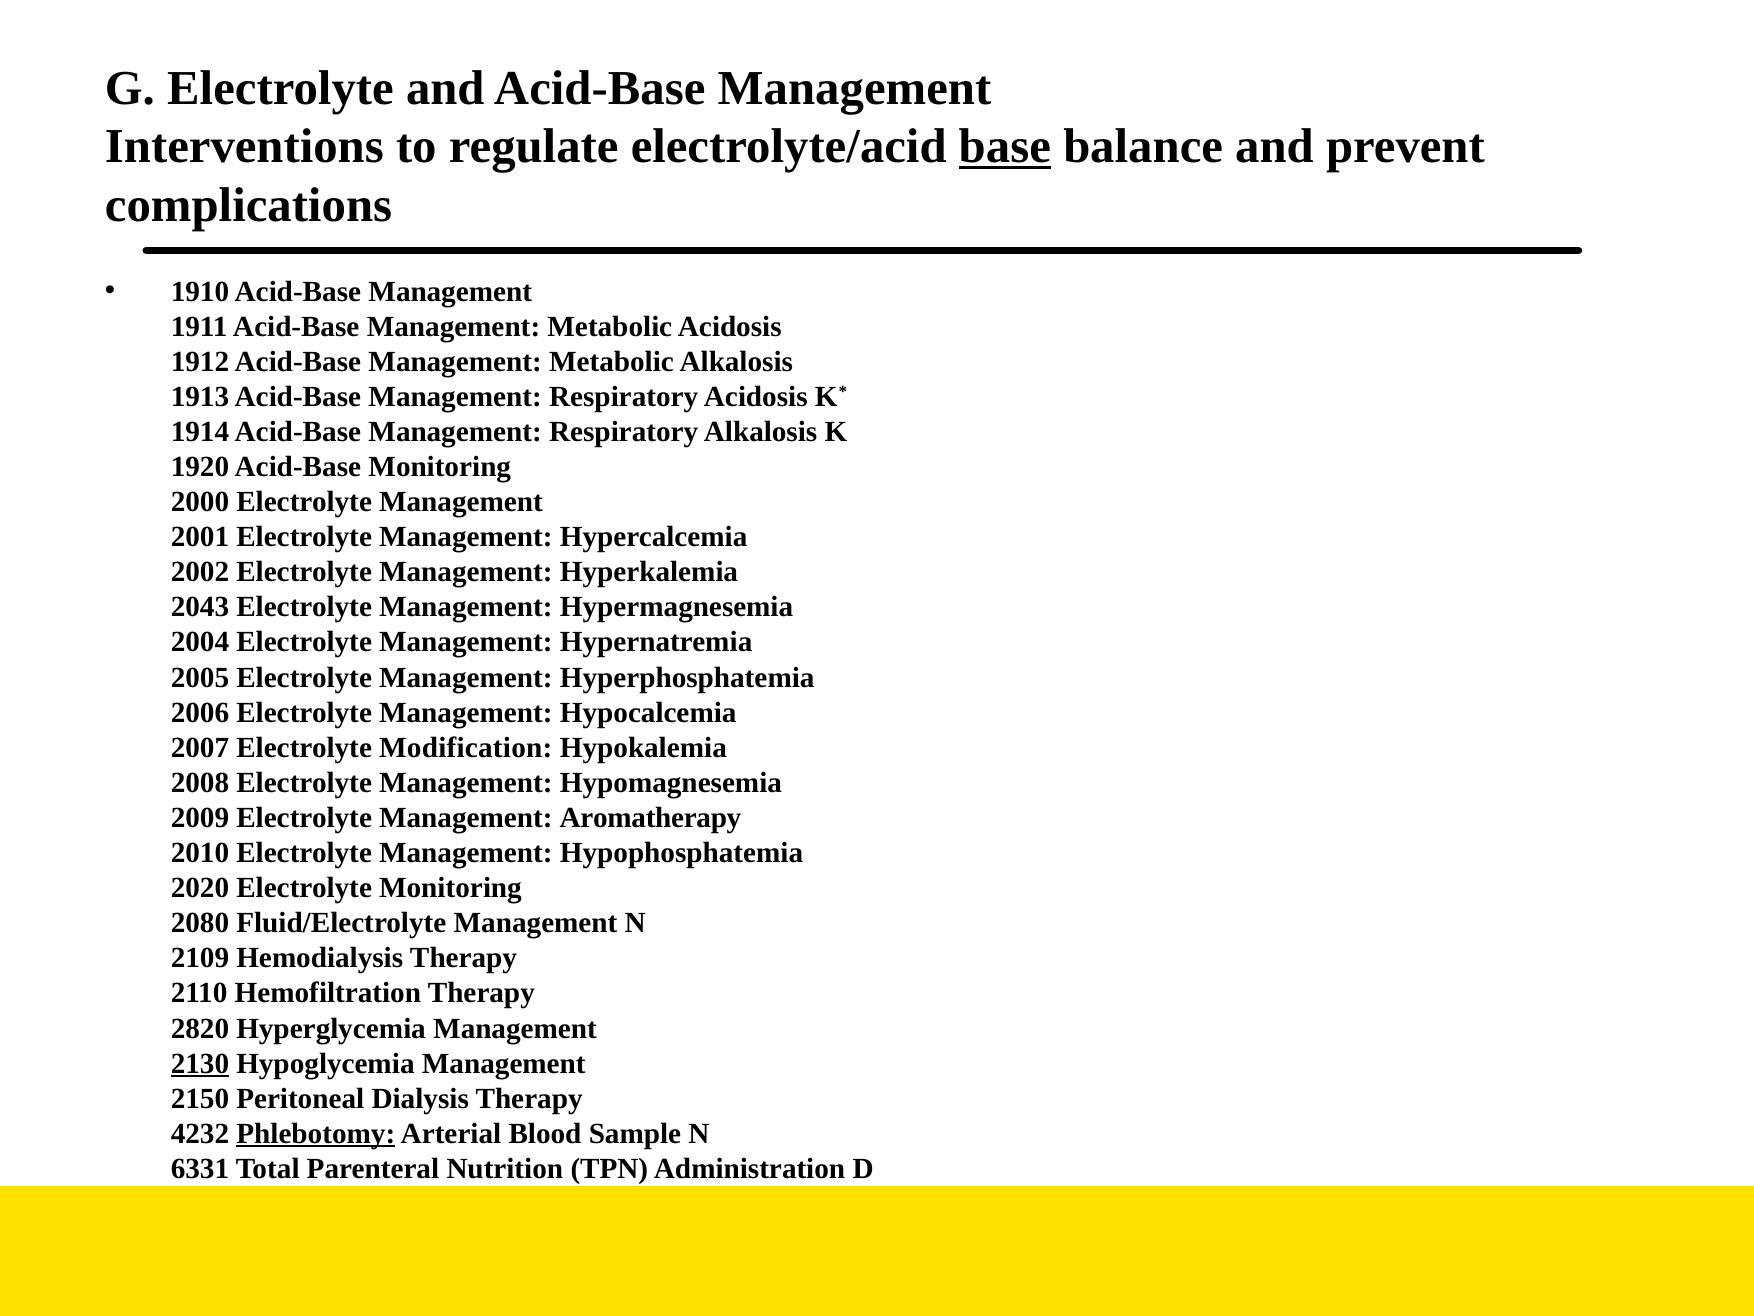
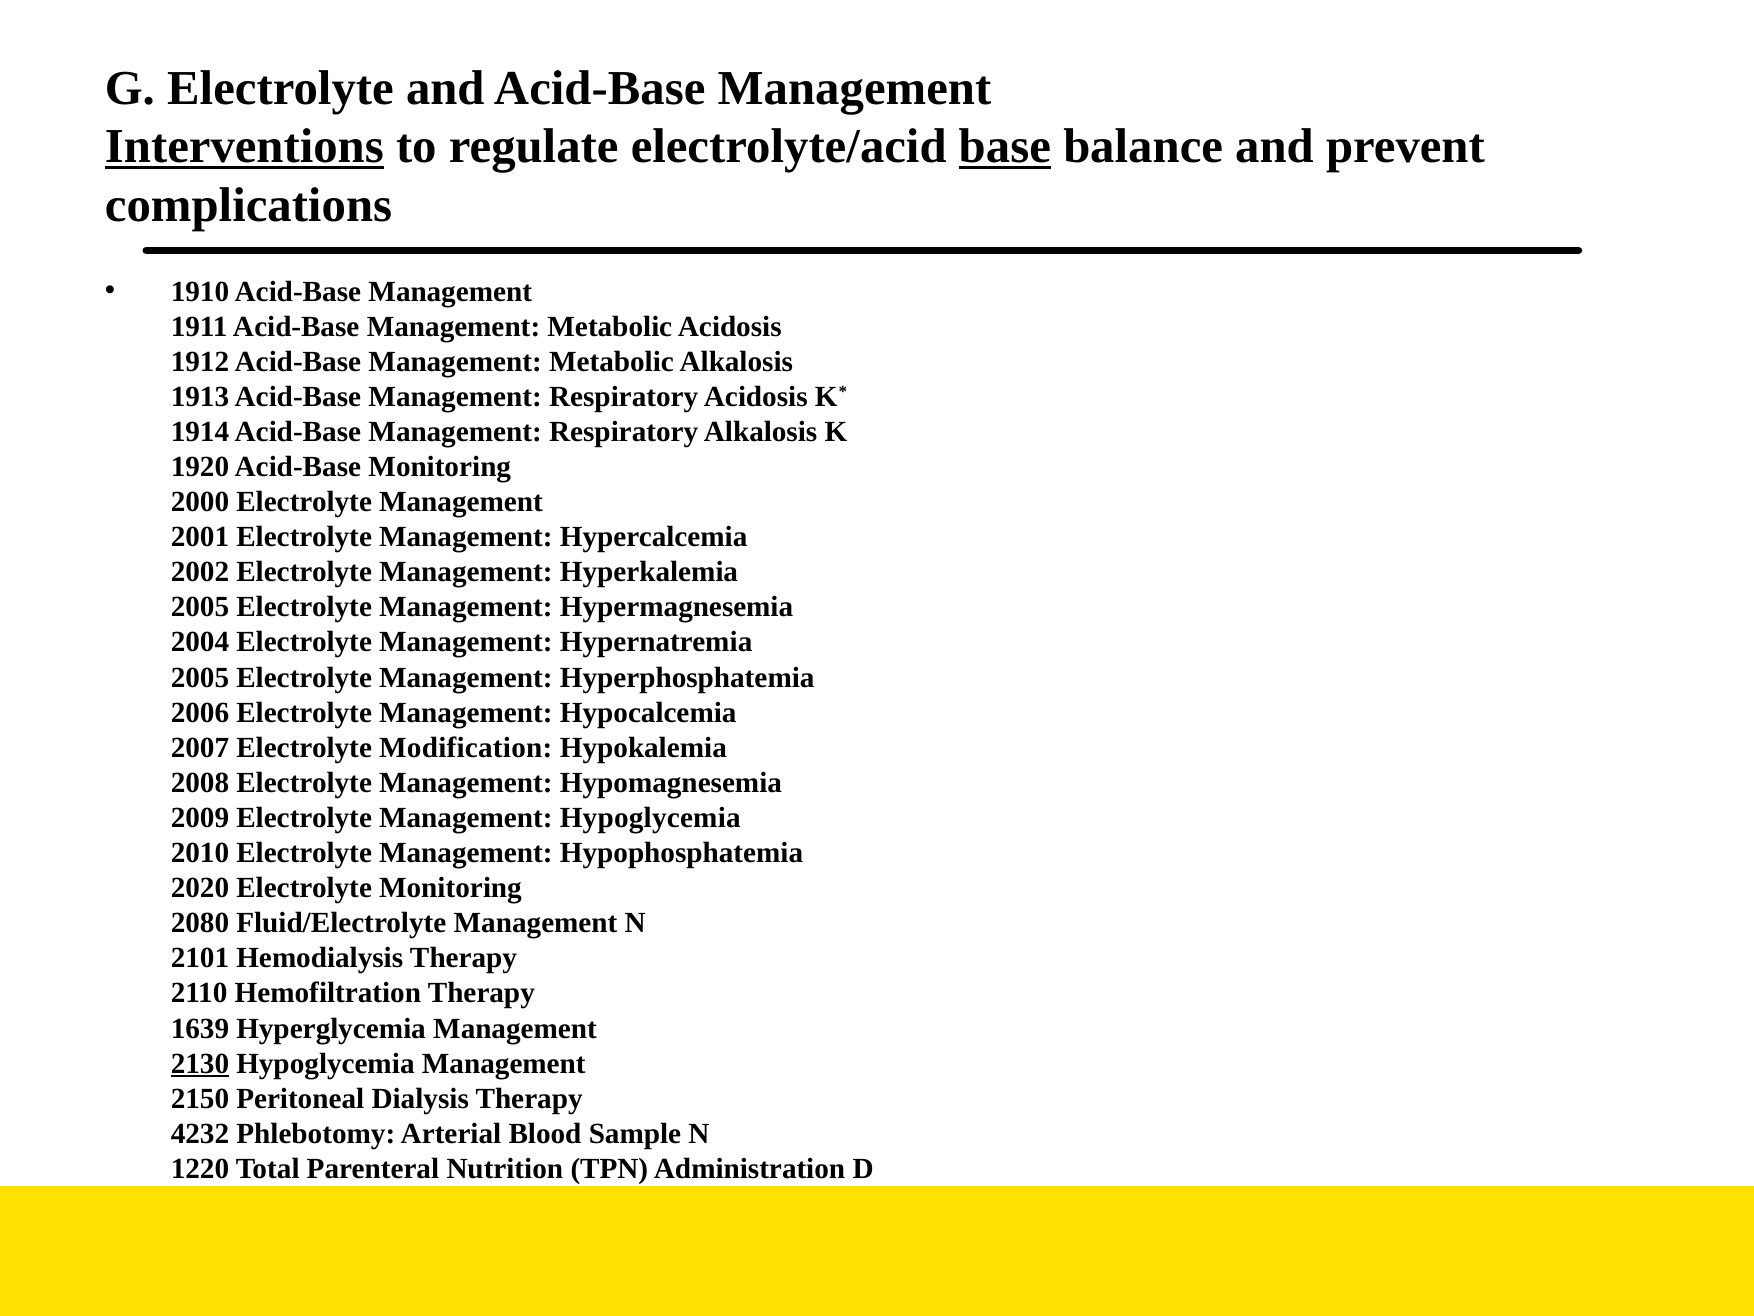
Interventions underline: none -> present
2043 at (200, 607): 2043 -> 2005
Management Aromatherapy: Aromatherapy -> Hypoglycemia
2109: 2109 -> 2101
2820: 2820 -> 1639
Phlebotomy underline: present -> none
6331: 6331 -> 1220
